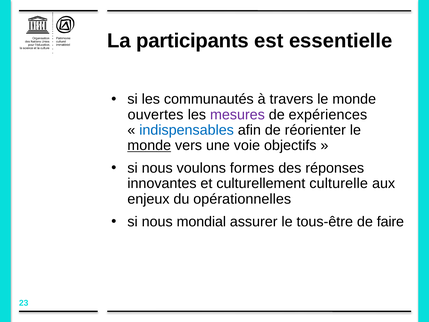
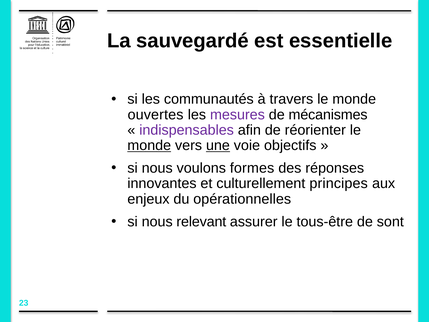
participants: participants -> sauvegardé
expériences: expériences -> mécanismes
indispensables colour: blue -> purple
une underline: none -> present
culturelle: culturelle -> principes
mondial: mondial -> relevant
faire: faire -> sont
